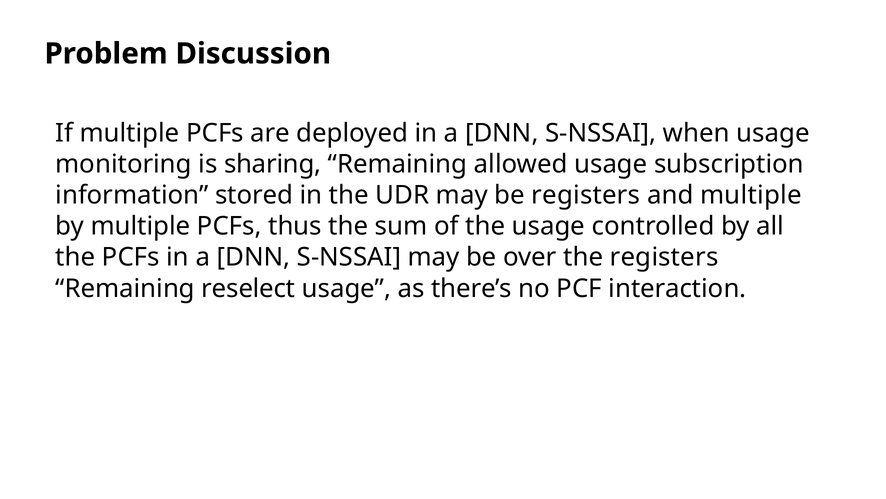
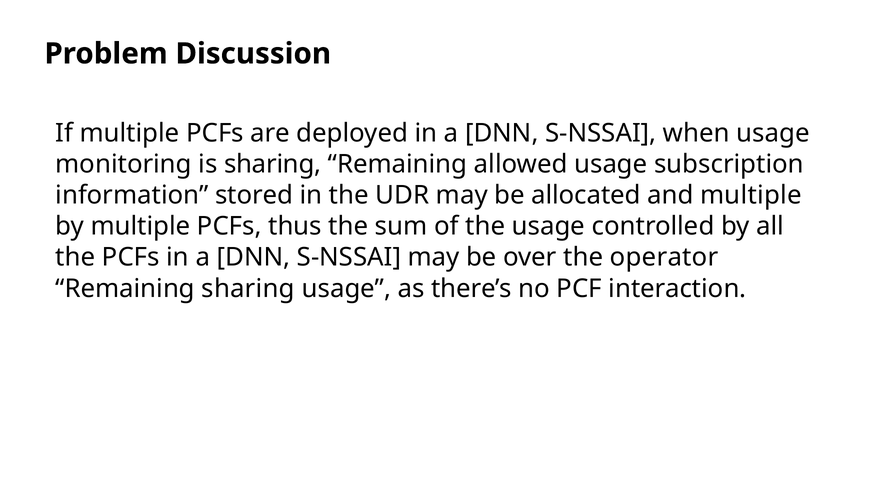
be registers: registers -> allocated
the registers: registers -> operator
Remaining reselect: reselect -> sharing
